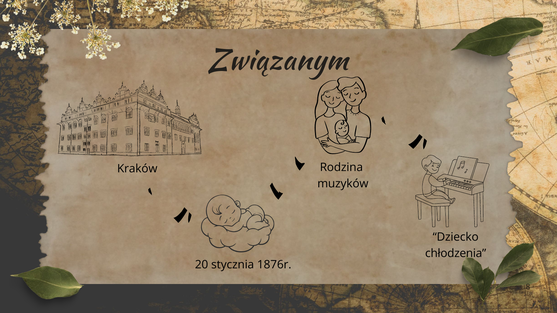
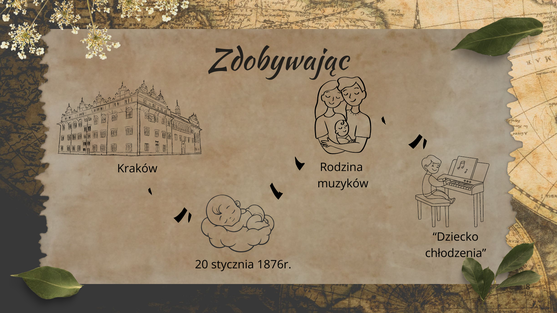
Związanym: Związanym -> Zdobywając
